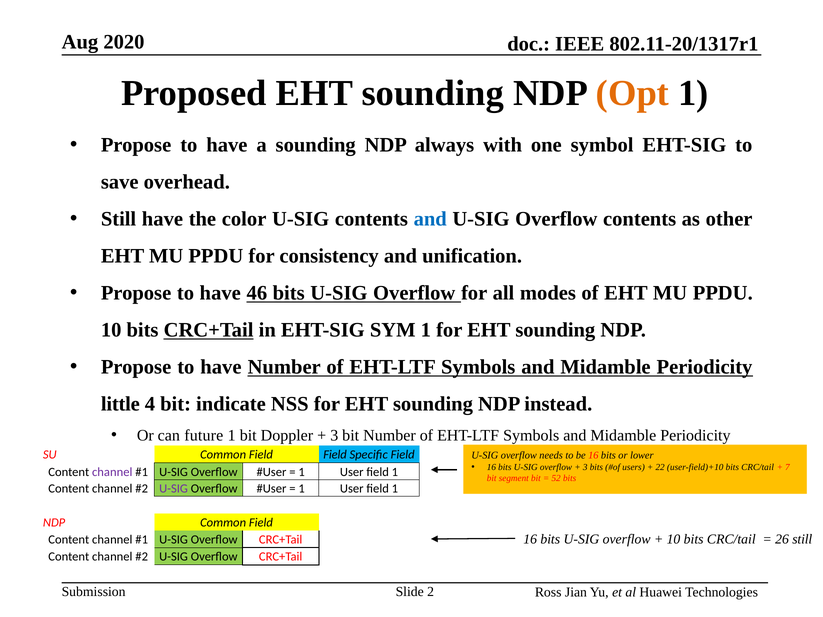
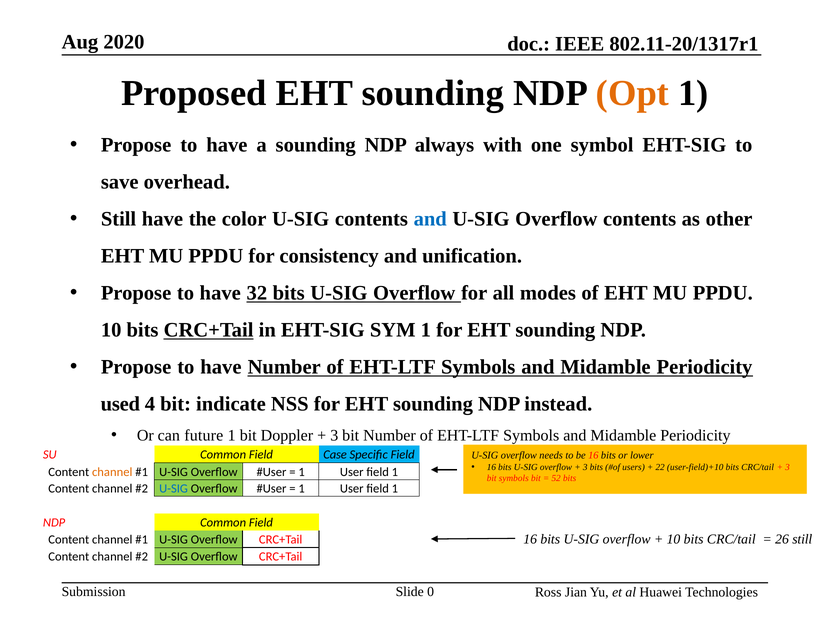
46: 46 -> 32
little: little -> used
Field Field: Field -> Case
7 at (787, 467): 7 -> 3
channel at (112, 472) colour: purple -> orange
bit segment: segment -> symbols
U-SIG at (174, 489) colour: purple -> blue
2: 2 -> 0
